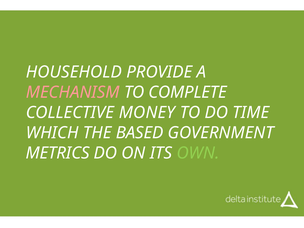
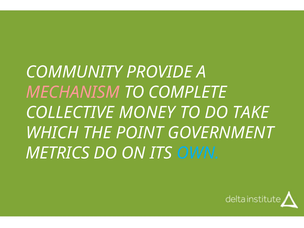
HOUSEHOLD: HOUSEHOLD -> COMMUNITY
TIME: TIME -> TAKE
BASED: BASED -> POINT
OWN colour: light green -> light blue
